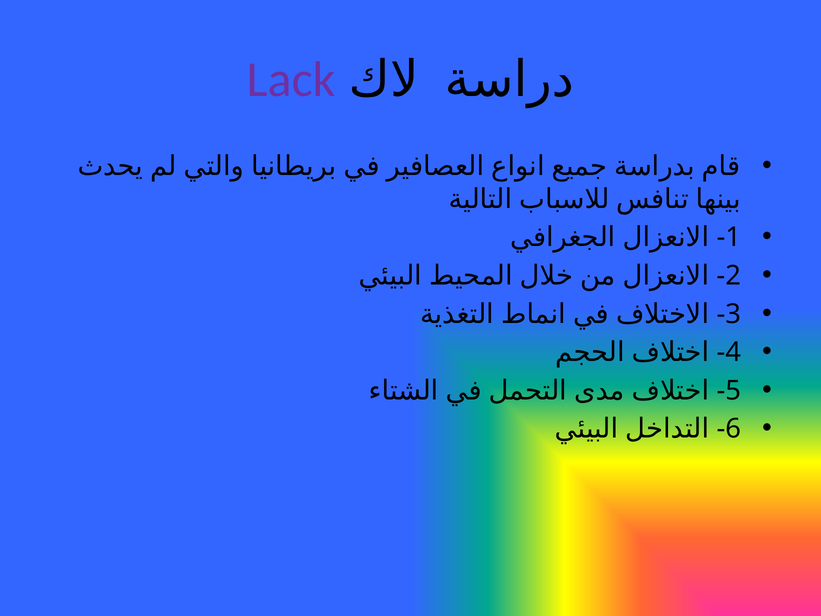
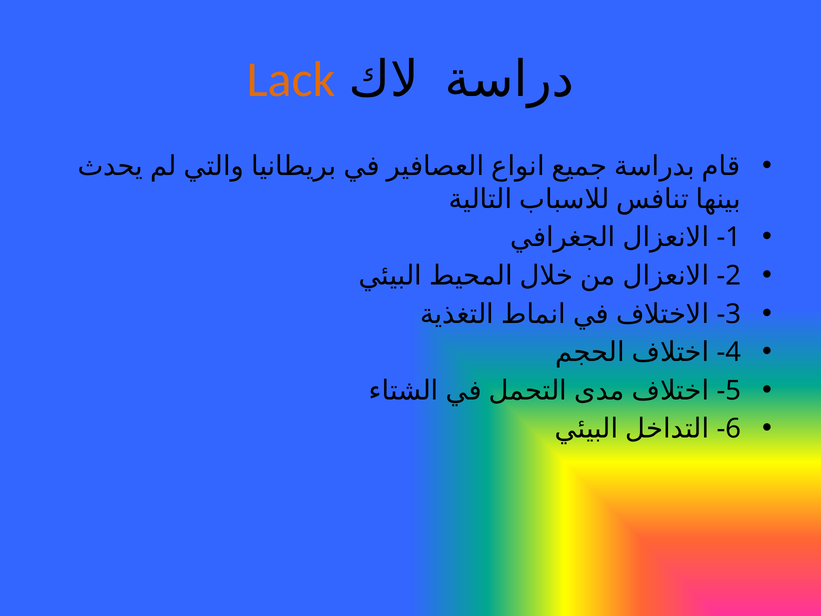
Lack colour: purple -> orange
